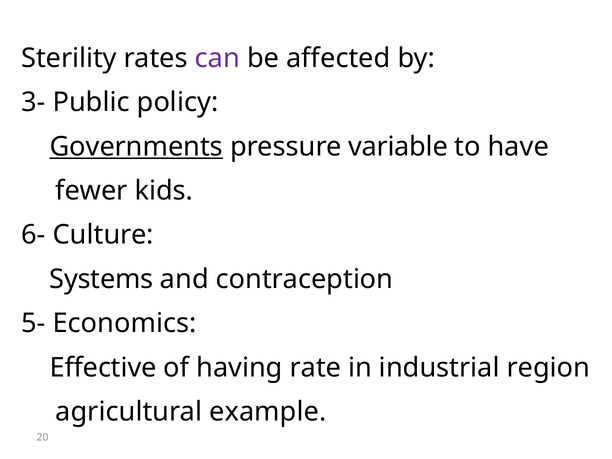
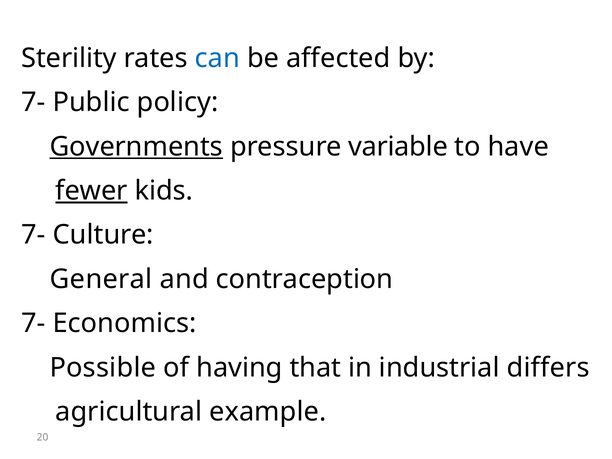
can colour: purple -> blue
3- at (33, 102): 3- -> 7-
fewer underline: none -> present
6- at (33, 235): 6- -> 7-
Systems: Systems -> General
5- at (33, 323): 5- -> 7-
Effective: Effective -> Possible
rate: rate -> that
region: region -> differs
